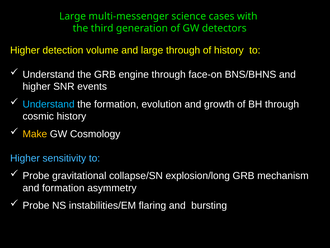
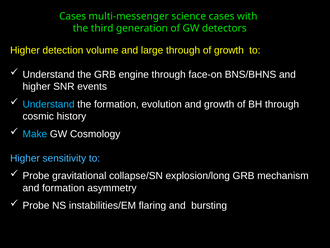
Large at (73, 16): Large -> Cases
of history: history -> growth
Make colour: yellow -> light blue
